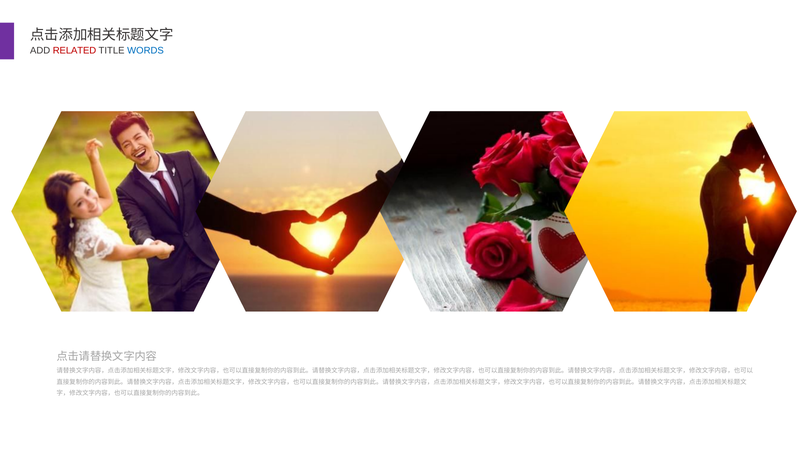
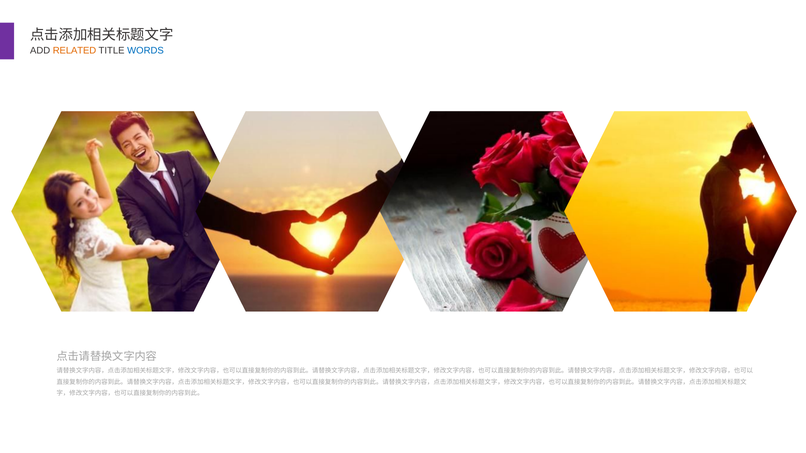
RELATED colour: red -> orange
